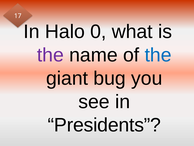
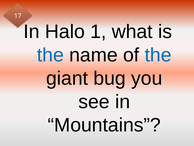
0: 0 -> 1
the at (50, 55) colour: purple -> blue
Presidents: Presidents -> Mountains
